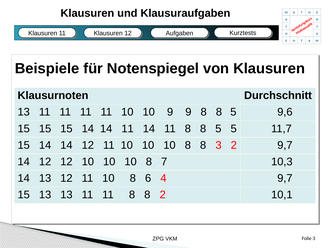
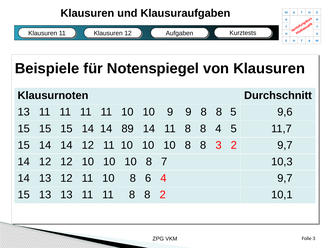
14 14 11: 11 -> 89
11 8 8 5: 5 -> 4
